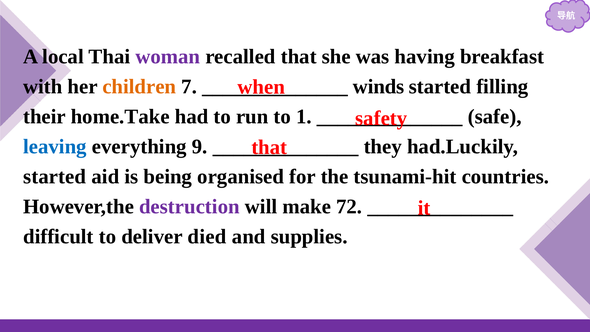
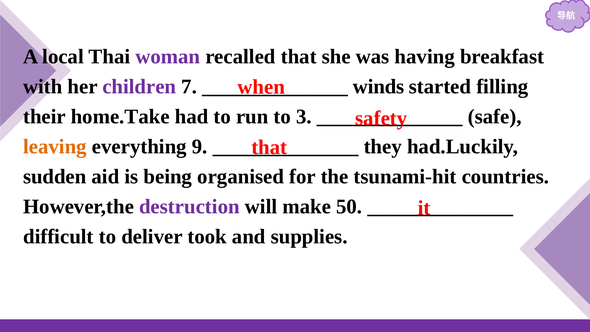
children colour: orange -> purple
1: 1 -> 3
leaving colour: blue -> orange
started at (55, 177): started -> sudden
72: 72 -> 50
died: died -> took
